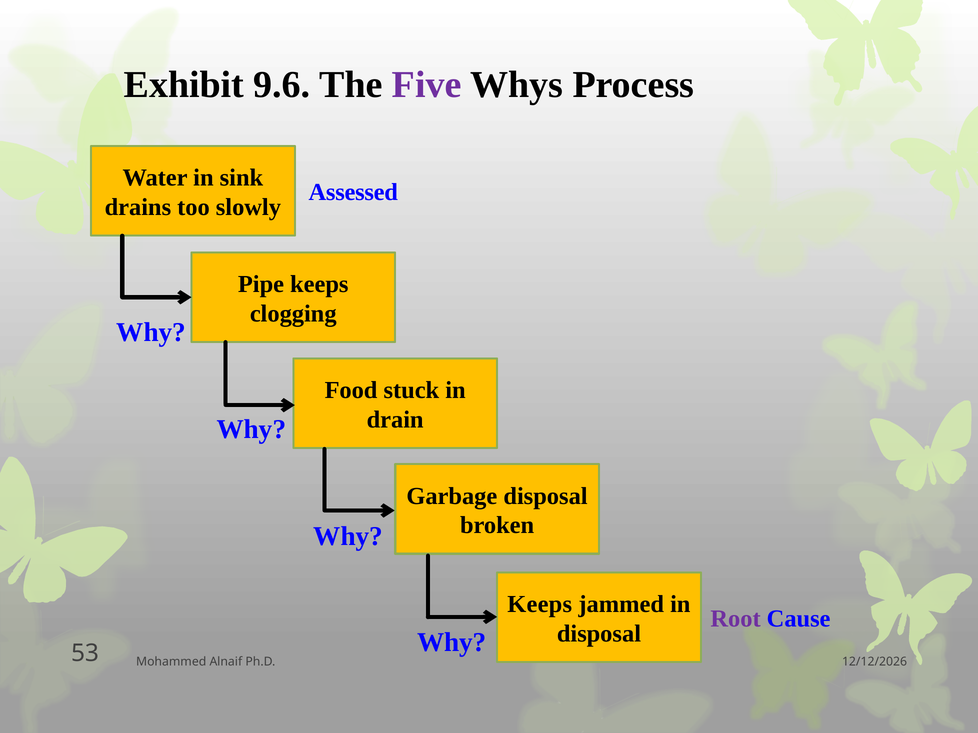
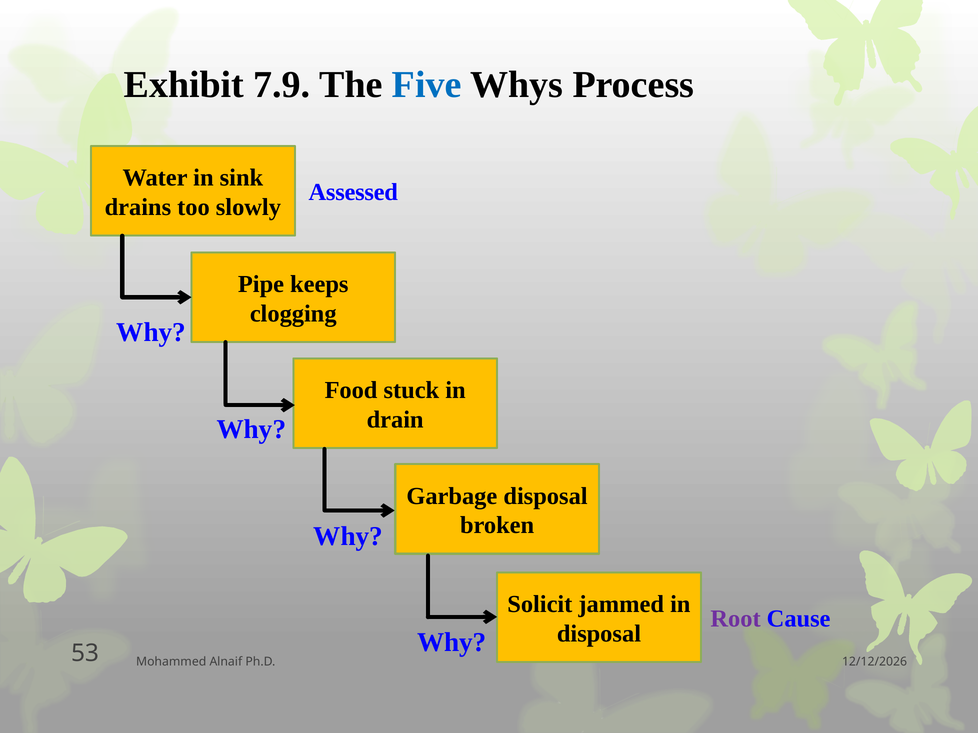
9.6: 9.6 -> 7.9
Five colour: purple -> blue
Keeps at (540, 605): Keeps -> Solicit
